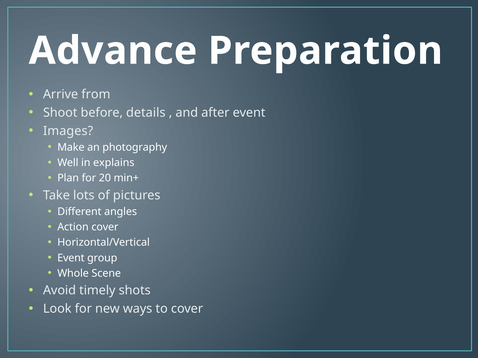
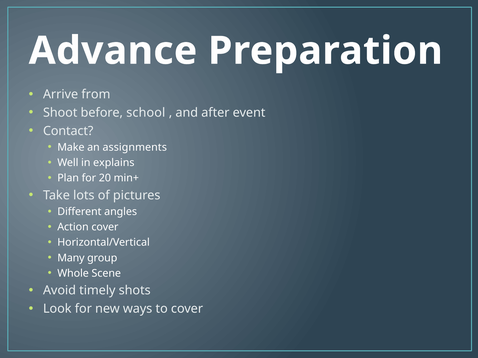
details: details -> school
Images: Images -> Contact
photography: photography -> assignments
Event at (71, 258): Event -> Many
